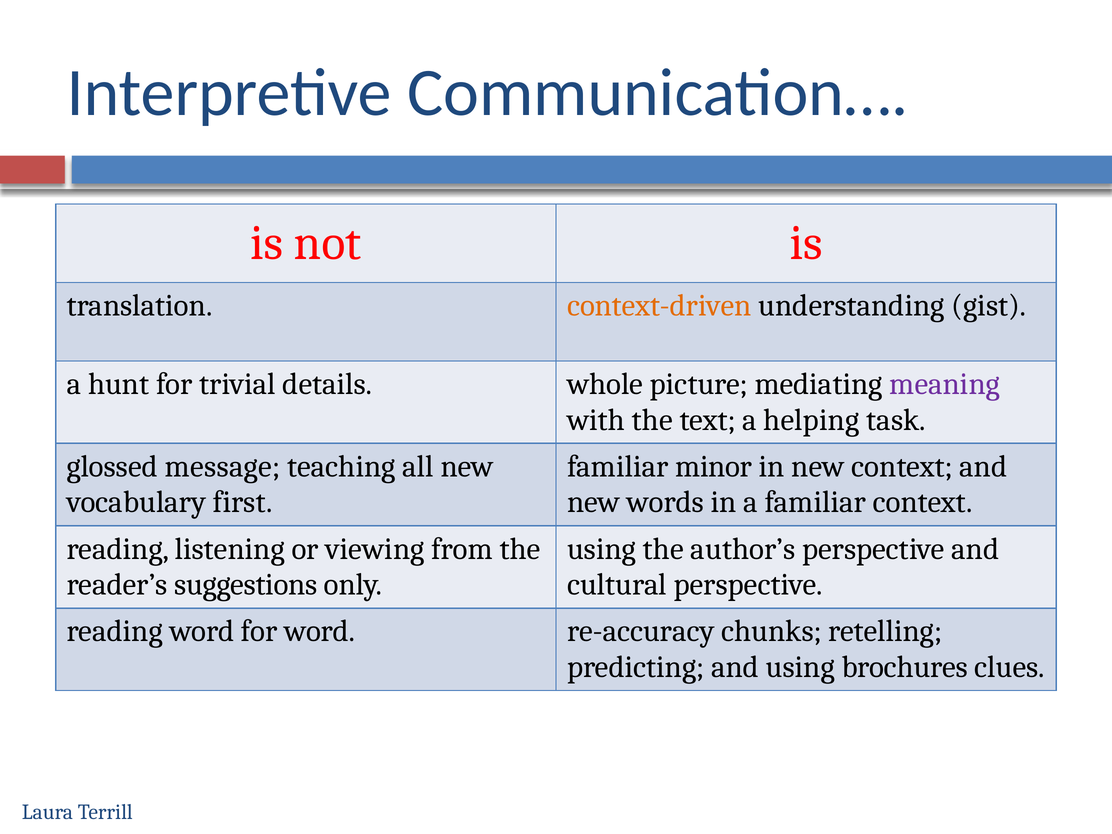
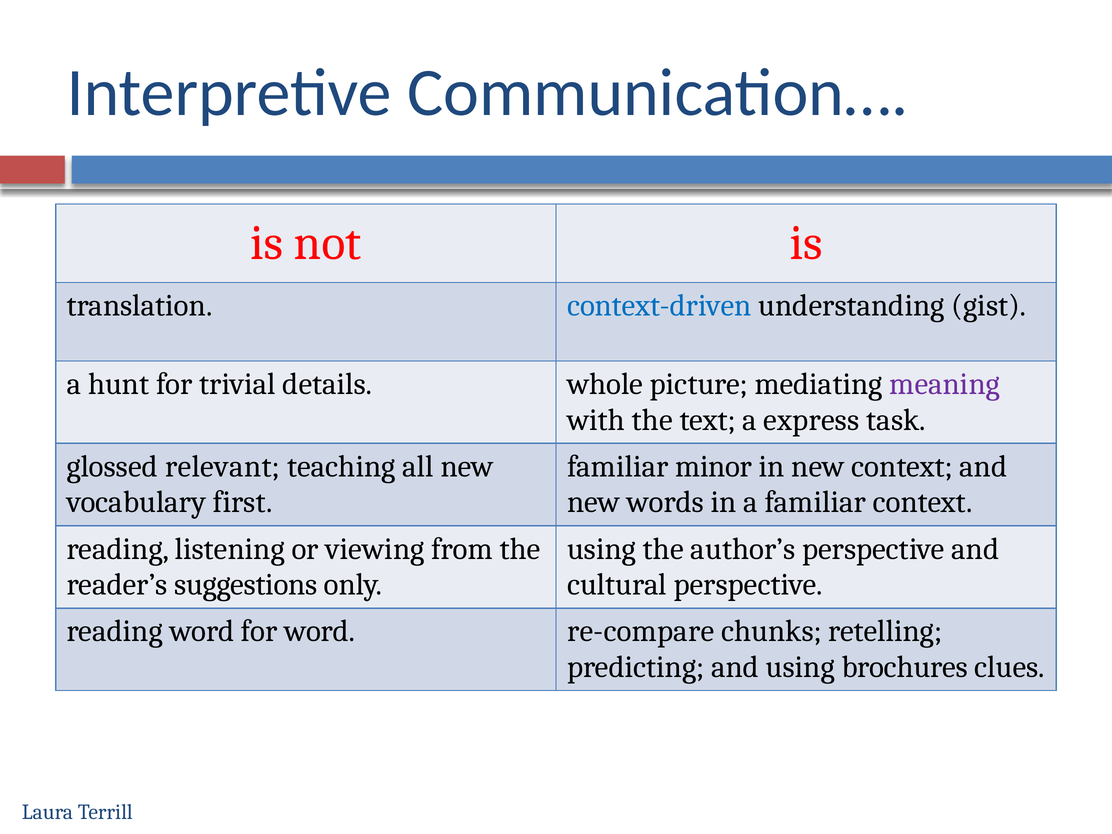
context-driven colour: orange -> blue
helping: helping -> express
message: message -> relevant
re-accuracy: re-accuracy -> re-compare
